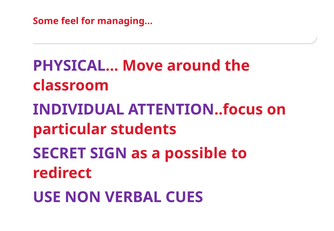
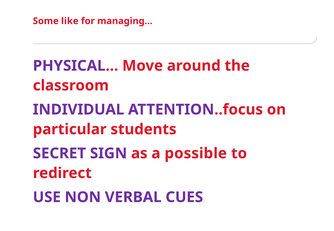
feel: feel -> like
